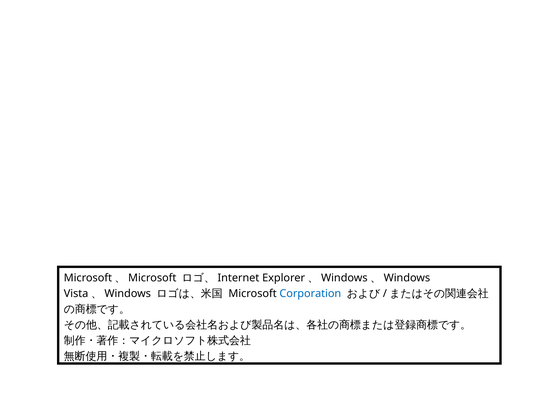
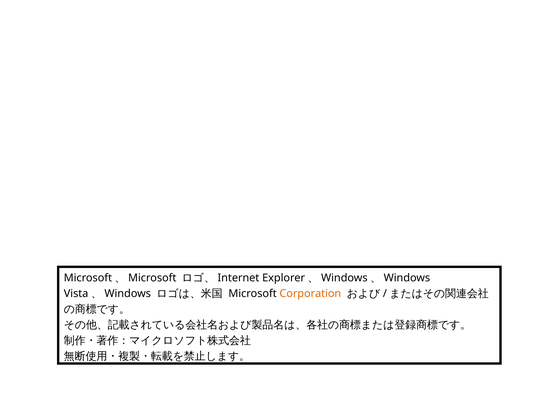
Corporation colour: blue -> orange
